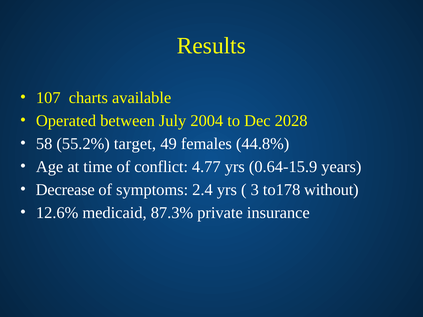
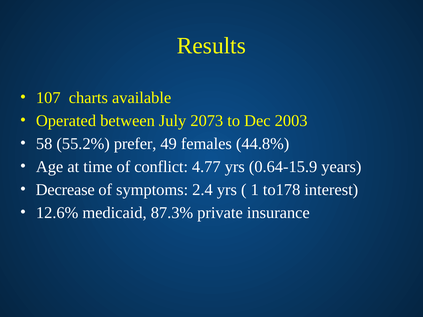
2004: 2004 -> 2073
2028: 2028 -> 2003
target: target -> prefer
3: 3 -> 1
without: without -> interest
